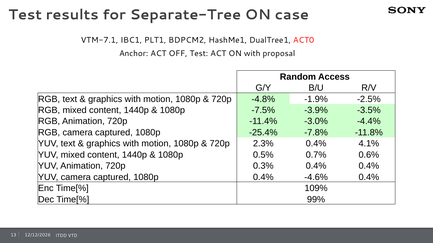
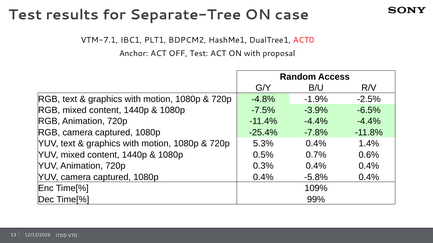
-3.5%: -3.5% -> -6.5%
-11.4% -3.0%: -3.0% -> -4.4%
2.3%: 2.3% -> 5.3%
4.1%: 4.1% -> 1.4%
-4.6%: -4.6% -> -5.8%
